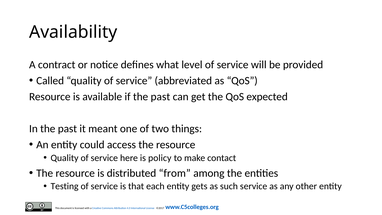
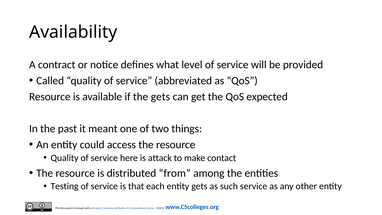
if the past: past -> gets
policy: policy -> attack
